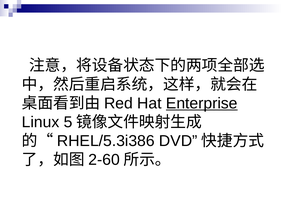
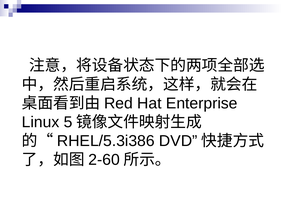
Enterprise underline: present -> none
